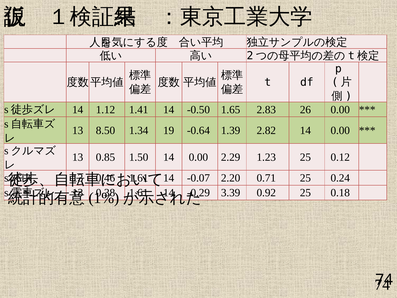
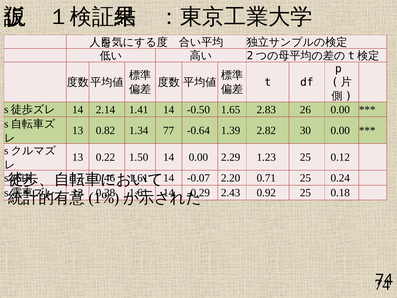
1.12: 1.12 -> 2.14
8.50: 8.50 -> 0.82
19: 19 -> 77
2.82 14: 14 -> 30
0.85: 0.85 -> 0.22
3.39: 3.39 -> 2.43
